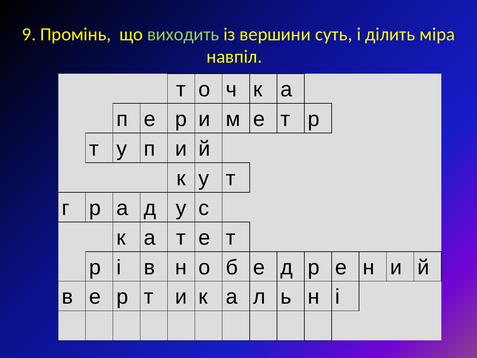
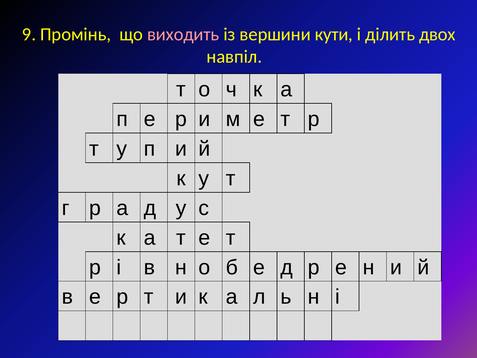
виходить colour: light green -> pink
суть: суть -> кути
міра: міра -> двох
